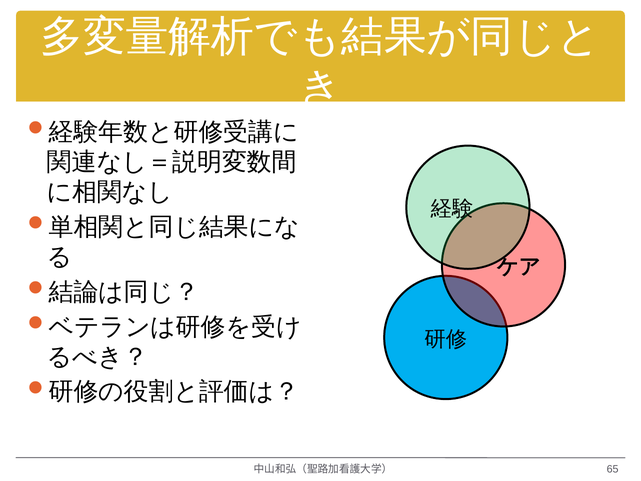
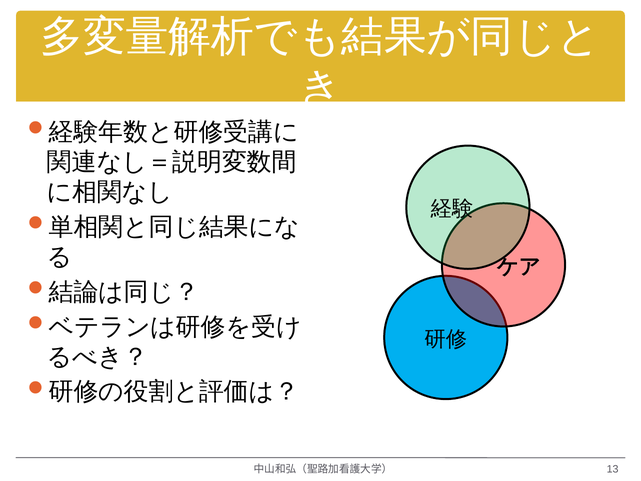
65: 65 -> 13
